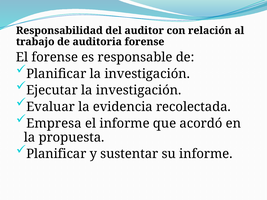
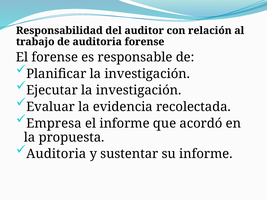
Planificar at (56, 154): Planificar -> Auditoria
